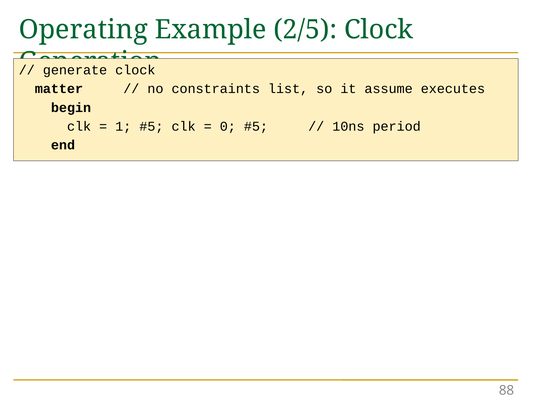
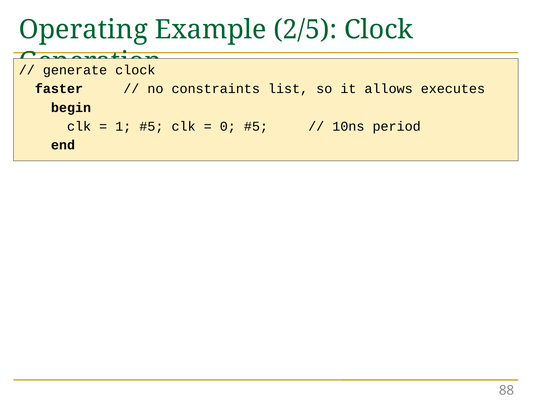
matter: matter -> faster
assume: assume -> allows
